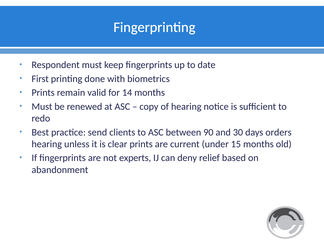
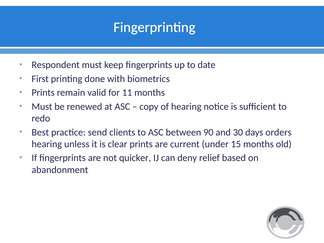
14: 14 -> 11
experts: experts -> quicker
